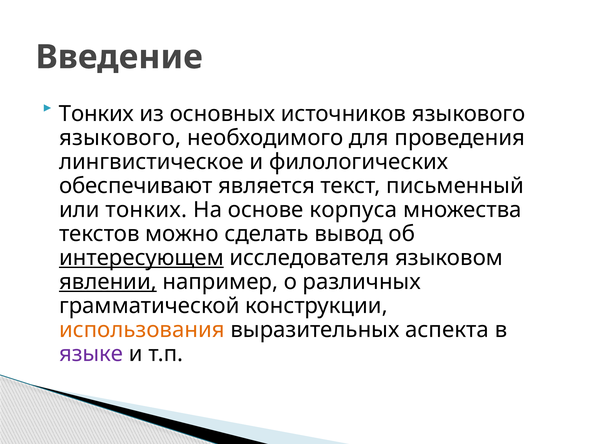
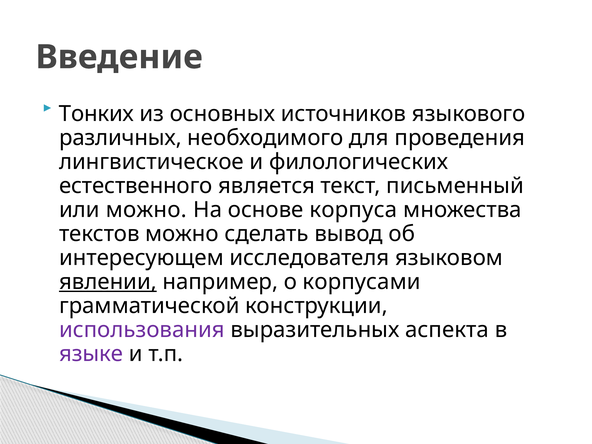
языкового at (120, 138): языкового -> различных
обеспечивают: обеспечивают -> естественного
или тонких: тонких -> можно
интересующем underline: present -> none
различных: различных -> корпусами
использования colour: orange -> purple
